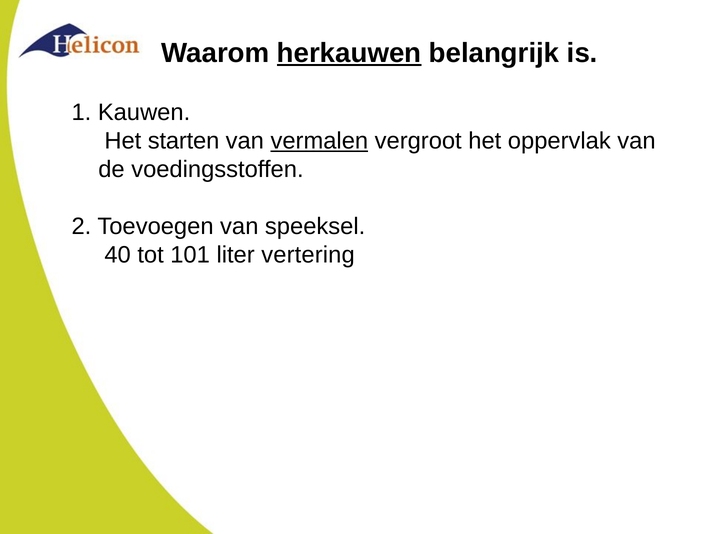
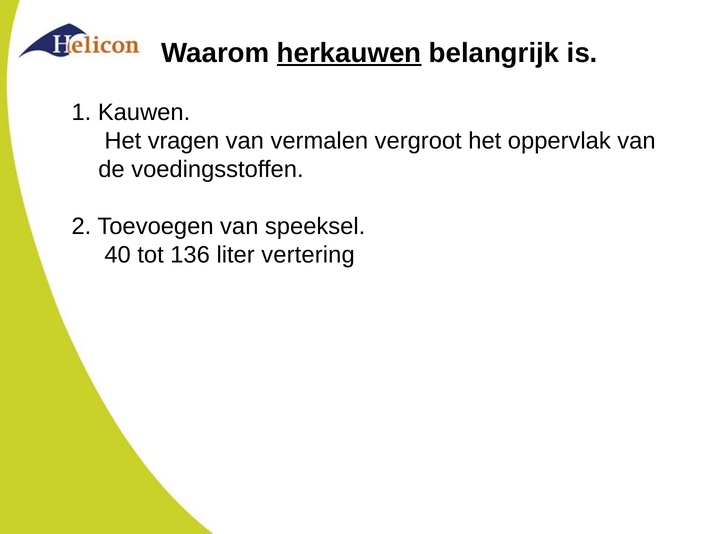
starten: starten -> vragen
vermalen underline: present -> none
101: 101 -> 136
